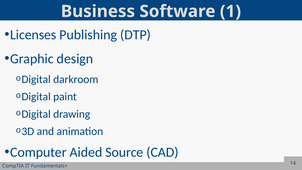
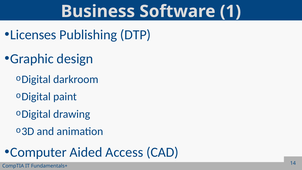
Source: Source -> Access
